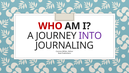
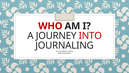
INTO colour: purple -> red
